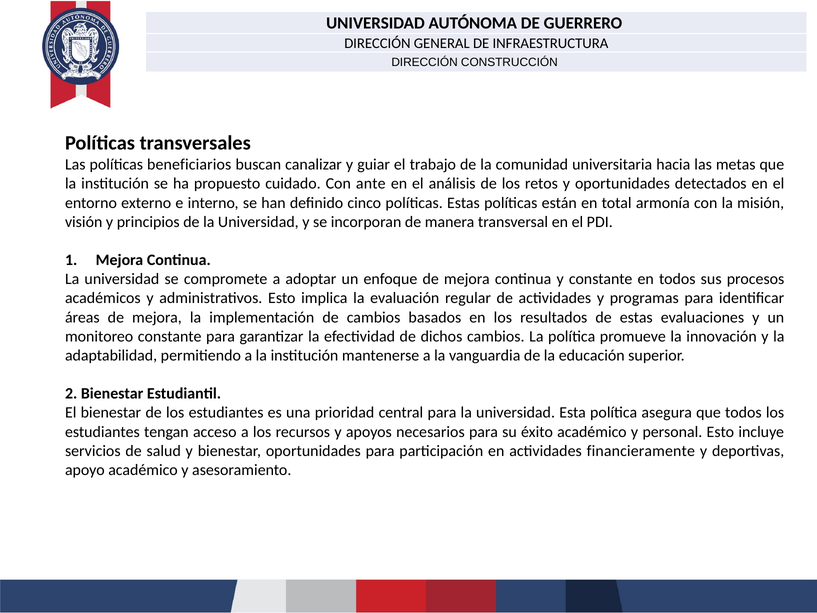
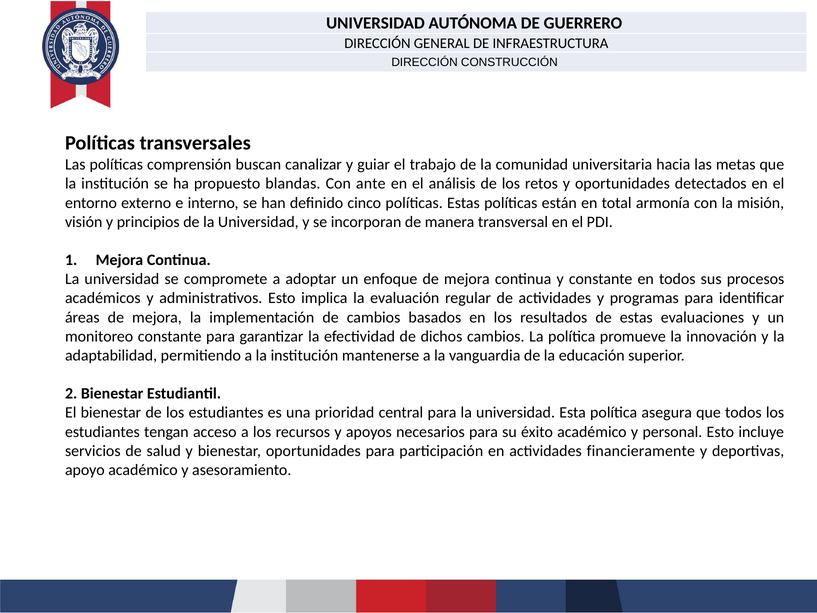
beneficiarios: beneficiarios -> comprensión
cuidado: cuidado -> blandas
